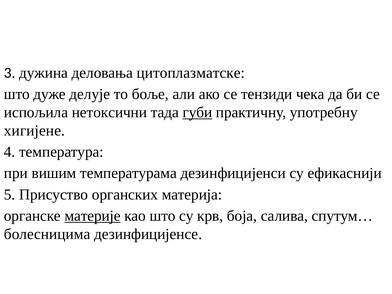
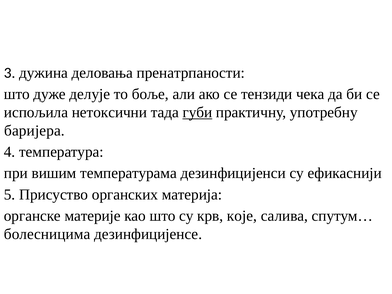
цитоплазматске: цитоплазматске -> пренатрпаности
хигијене: хигијене -> баријера
материје underline: present -> none
боја: боја -> које
